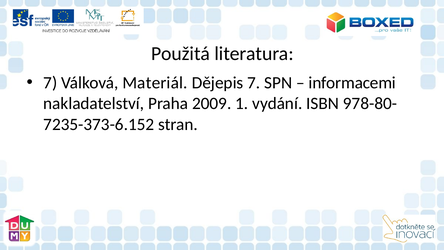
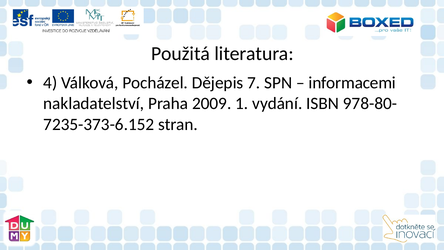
7 at (50, 83): 7 -> 4
Materiál: Materiál -> Pocházel
